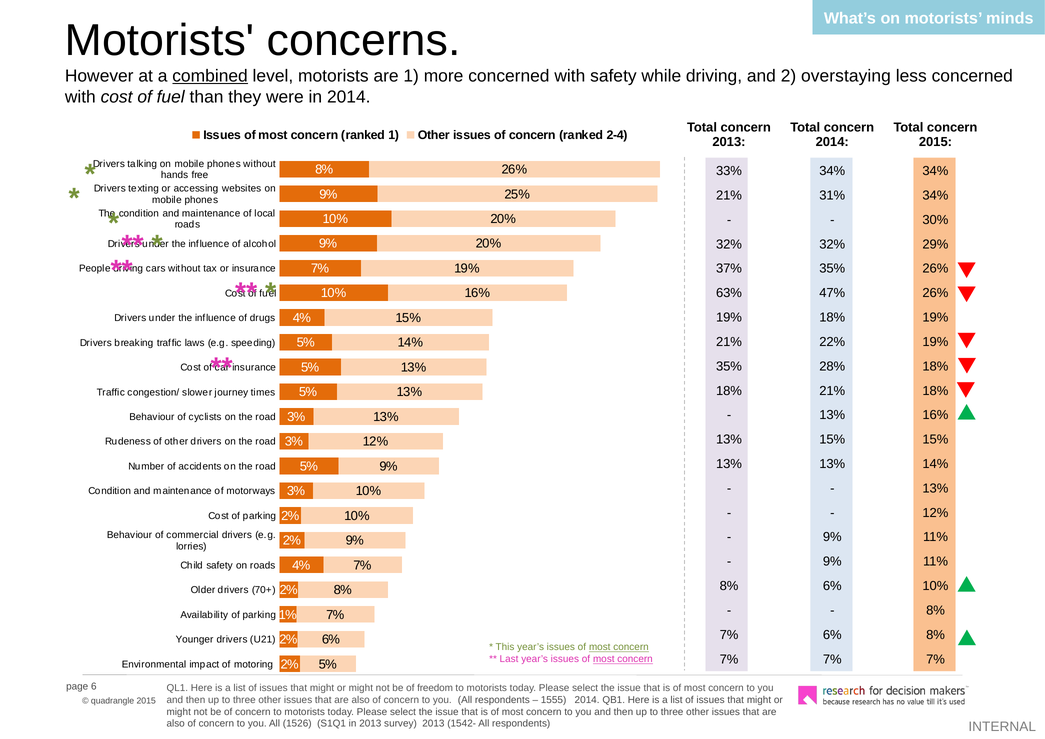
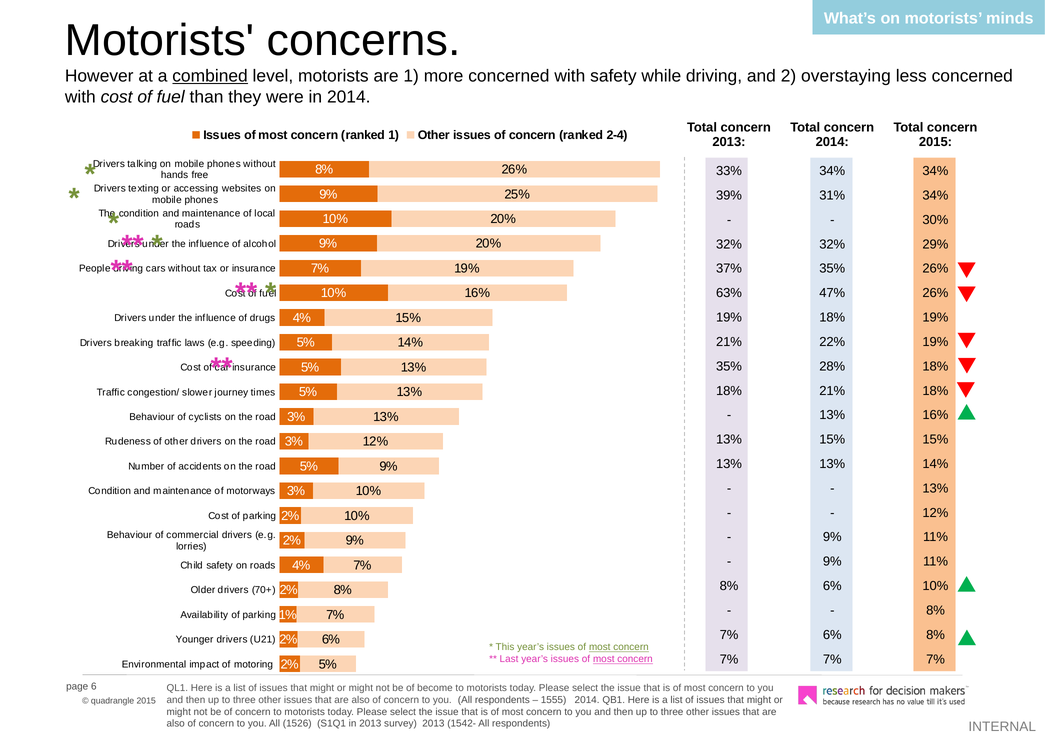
21% at (729, 196): 21% -> 39%
freedom: freedom -> become
